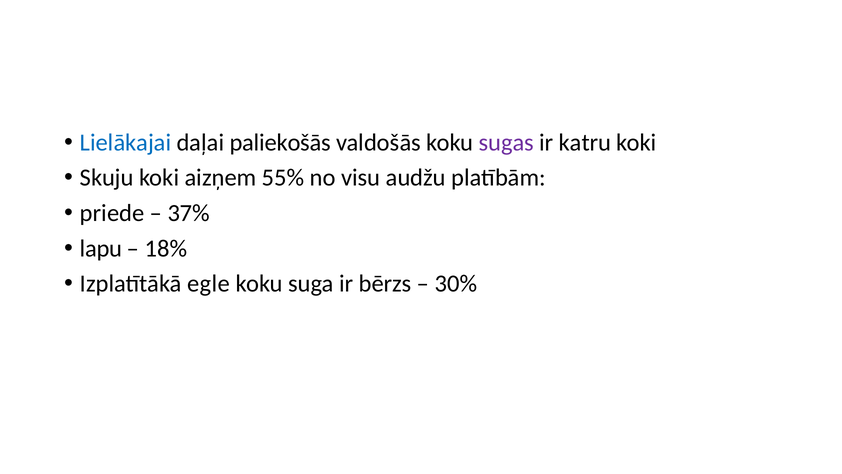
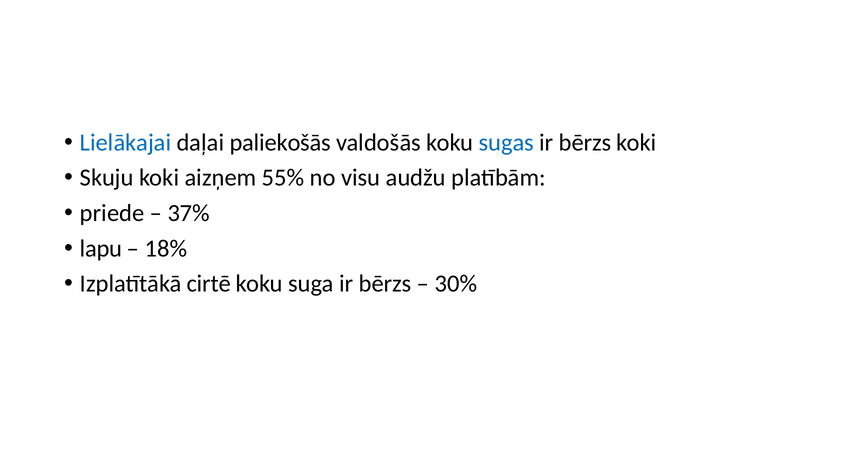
sugas colour: purple -> blue
katru at (585, 142): katru -> bērzs
egle: egle -> cirtē
